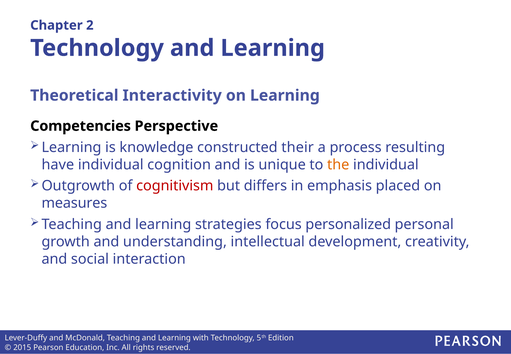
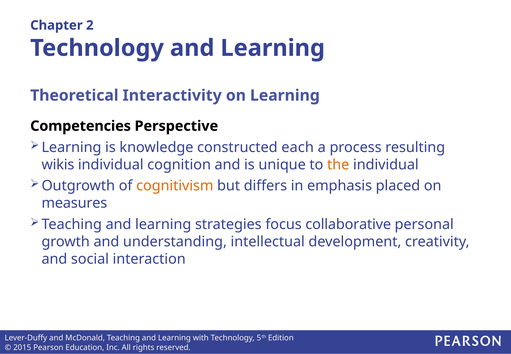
their: their -> each
have: have -> wikis
cognitivism colour: red -> orange
personalized: personalized -> collaborative
